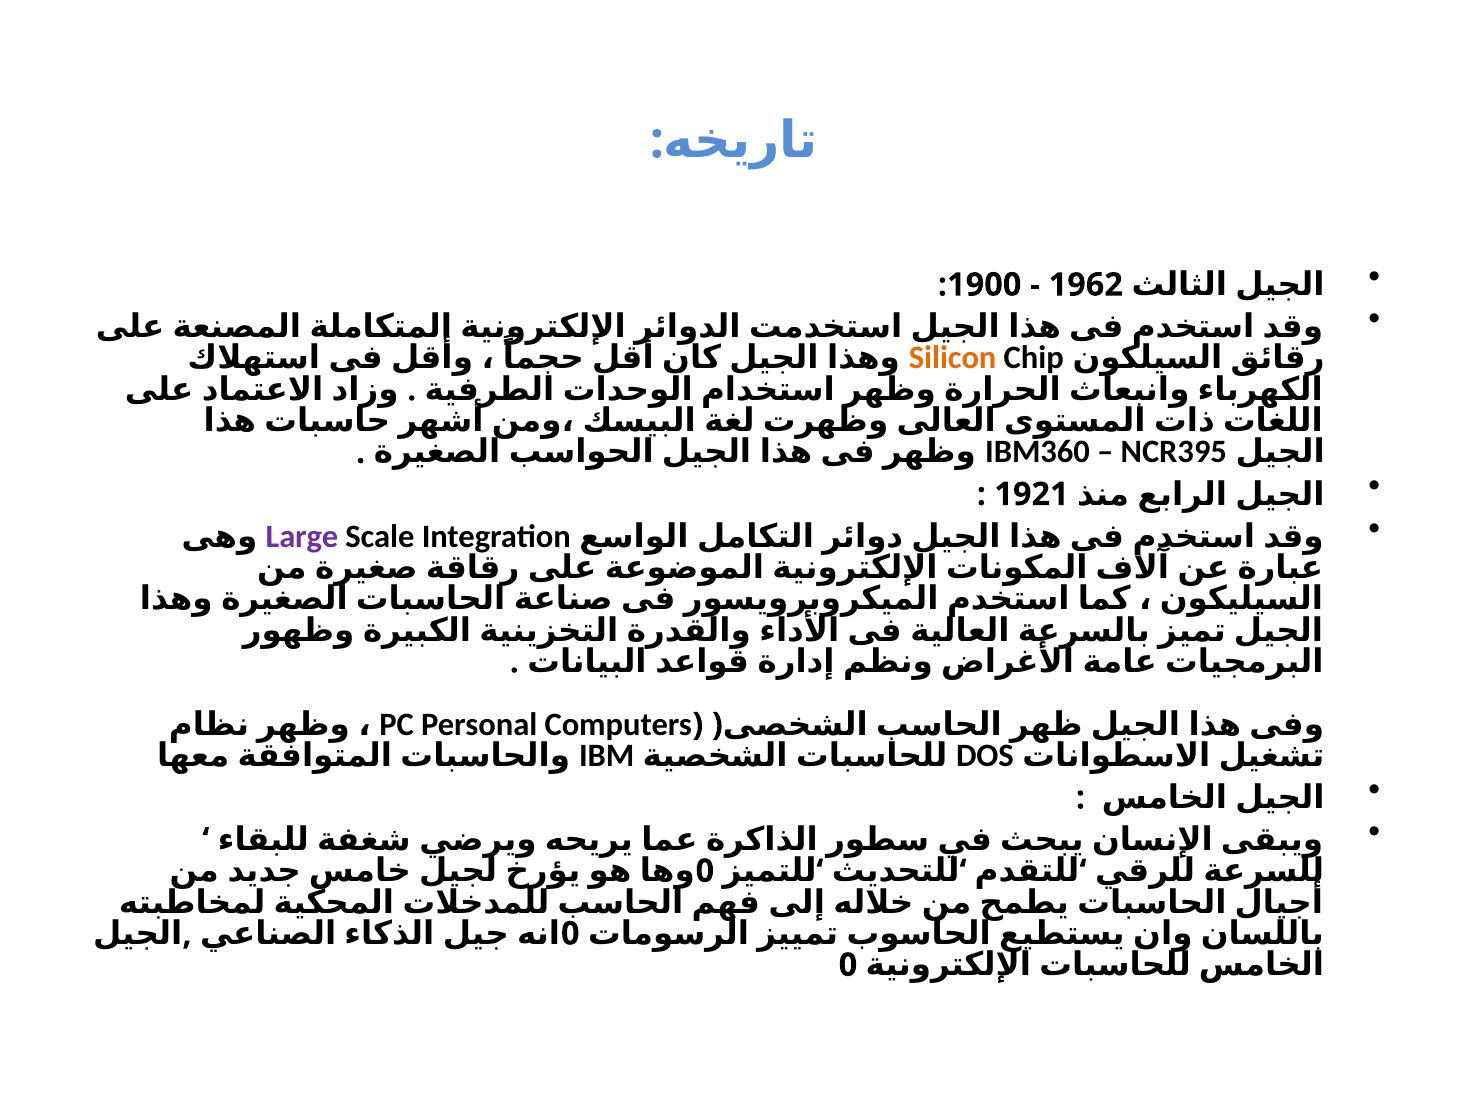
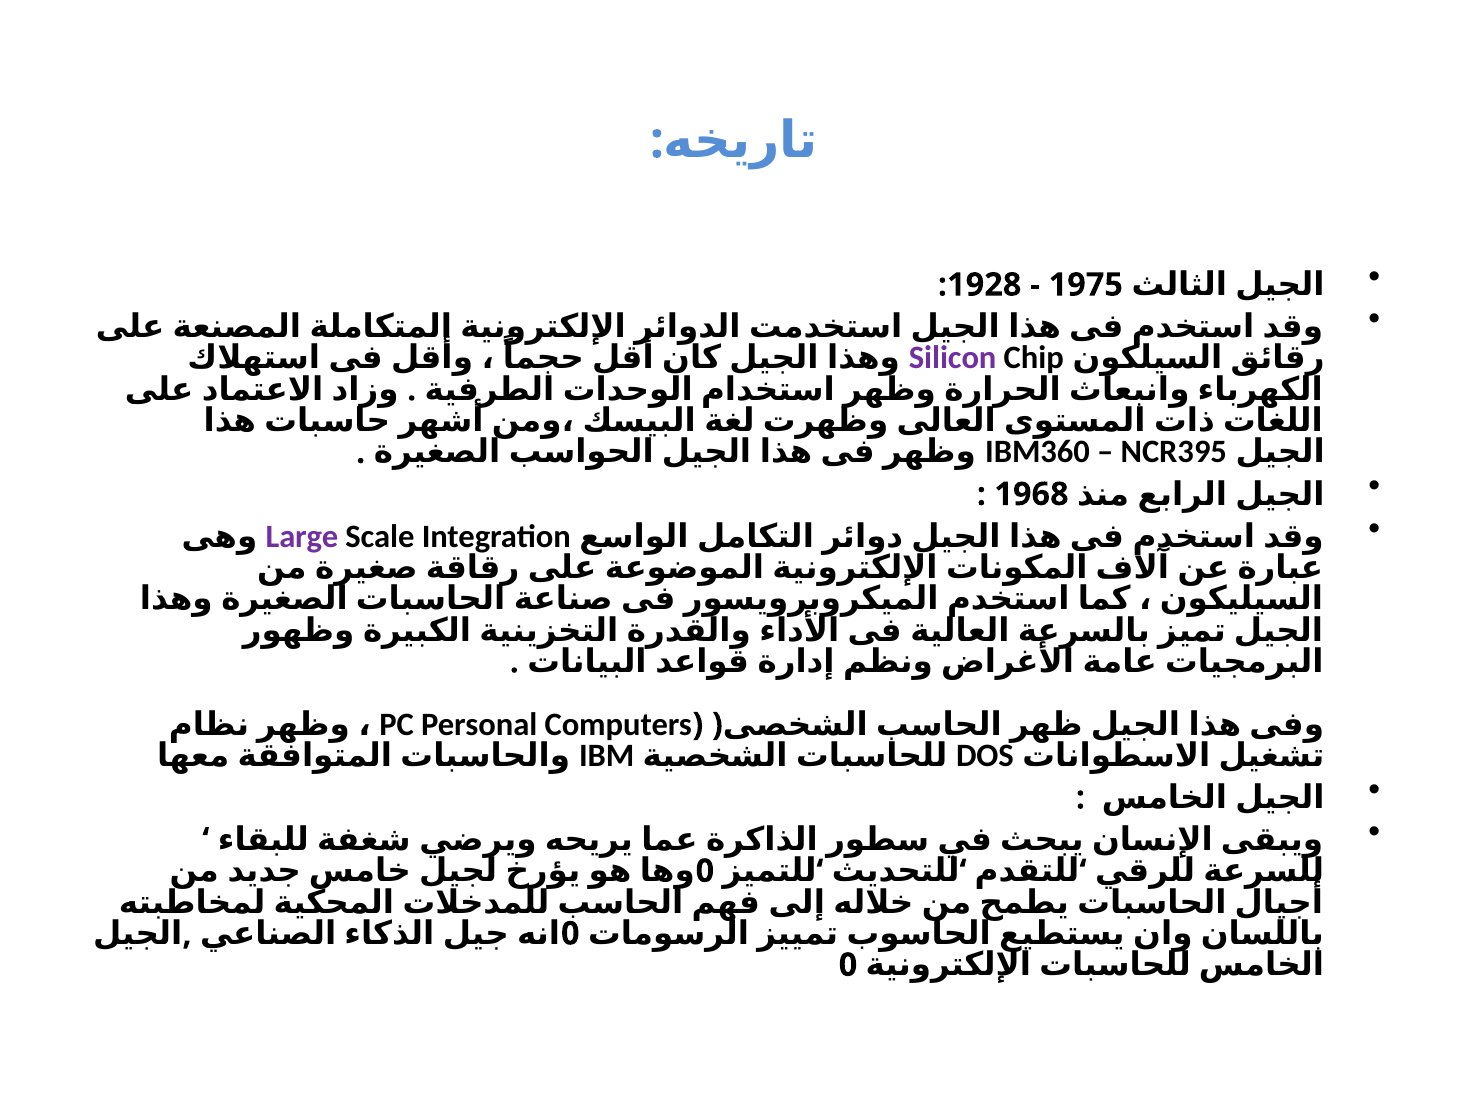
1900: 1900 -> 1928
1962: 1962 -> 1975
Silicon colour: orange -> purple
1921: 1921 -> 1968
